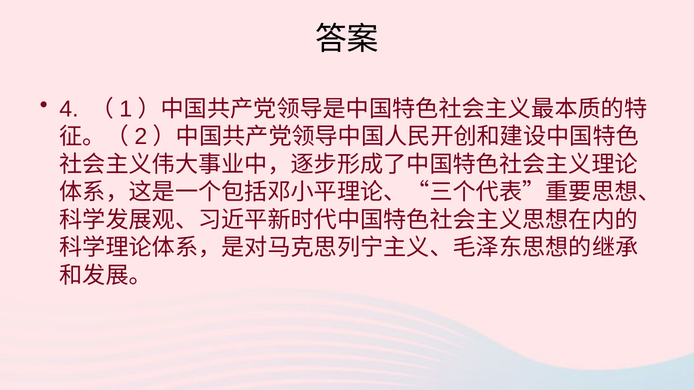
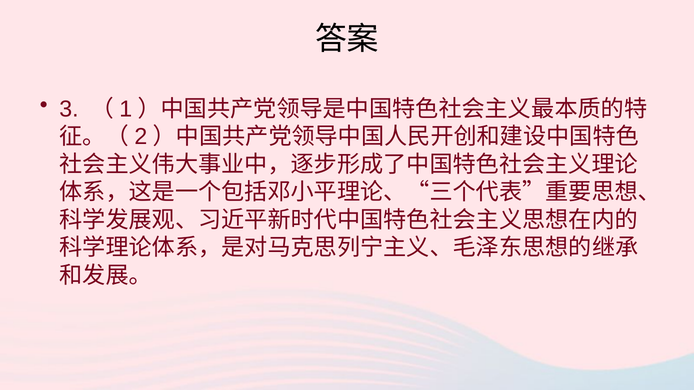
4: 4 -> 3
